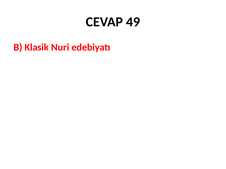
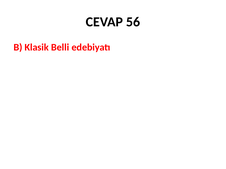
49: 49 -> 56
Nuri: Nuri -> Belli
